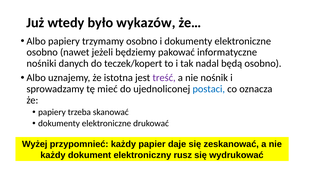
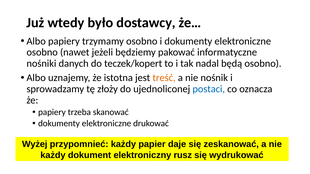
wykazów: wykazów -> dostawcy
treść colour: purple -> orange
mieć: mieć -> złoży
